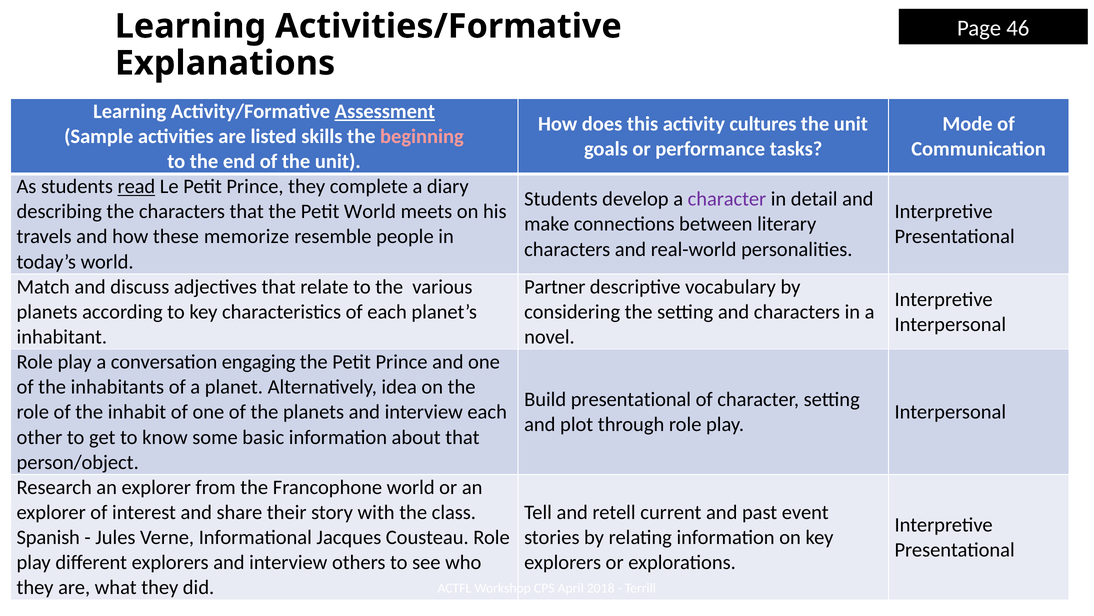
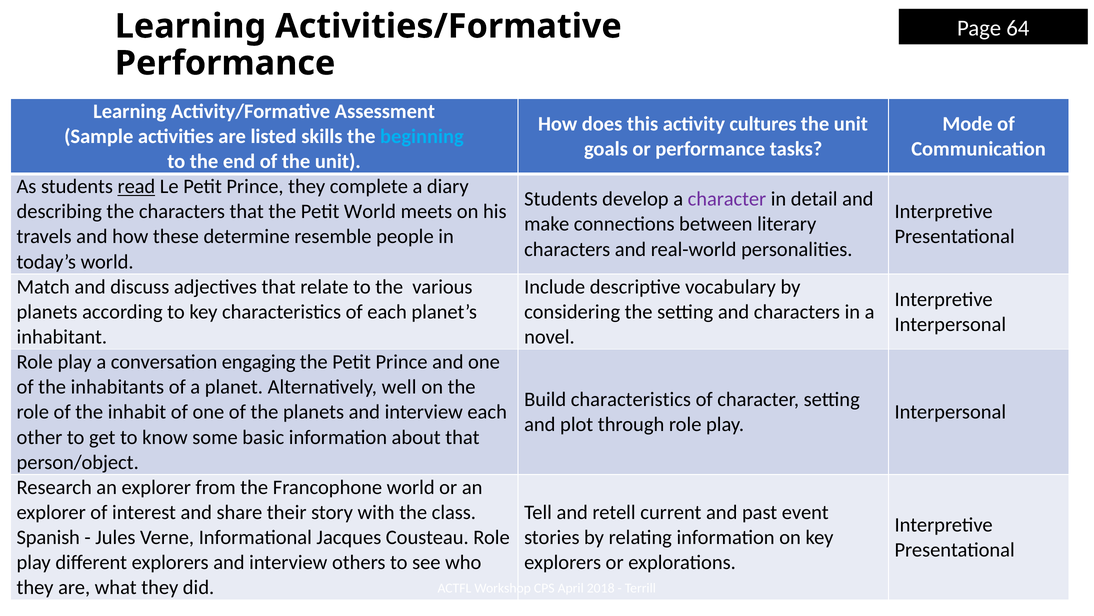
46: 46 -> 64
Explanations at (225, 63): Explanations -> Performance
Assessment underline: present -> none
beginning colour: pink -> light blue
memorize: memorize -> determine
Partner: Partner -> Include
idea: idea -> well
Build presentational: presentational -> characteristics
